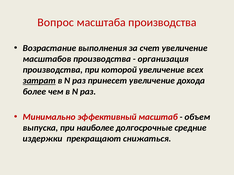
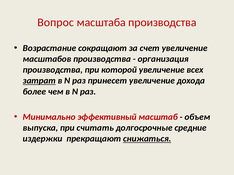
выполнения: выполнения -> сокращают
наиболее: наиболее -> считать
снижаться underline: none -> present
